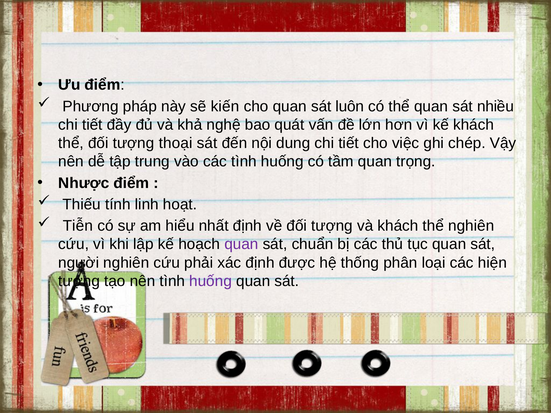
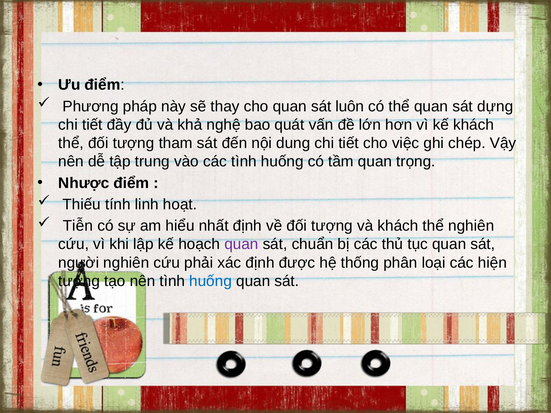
kiến: kiến -> thay
nhiều: nhiều -> dựng
thoại: thoại -> tham
huống at (211, 281) colour: purple -> blue
